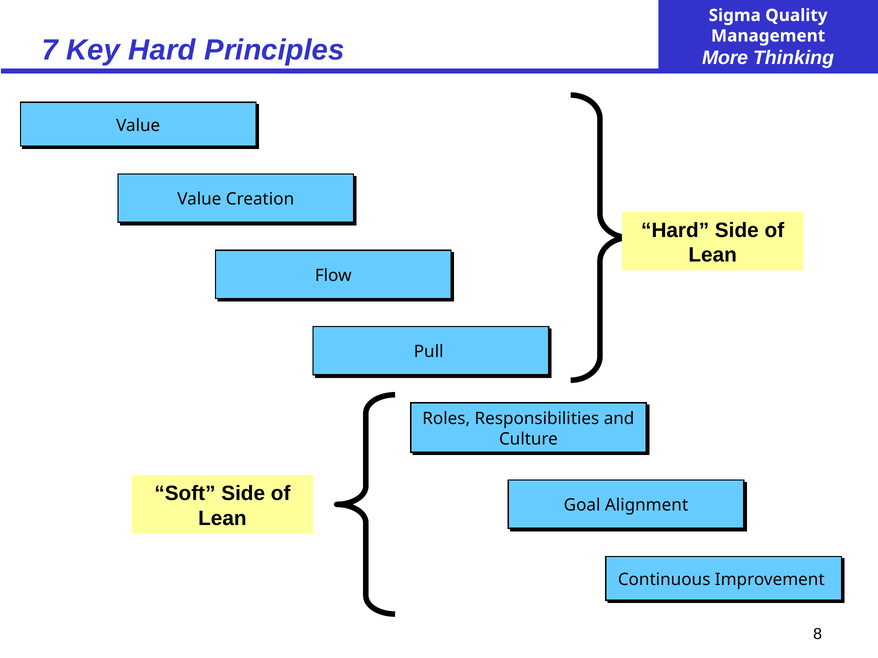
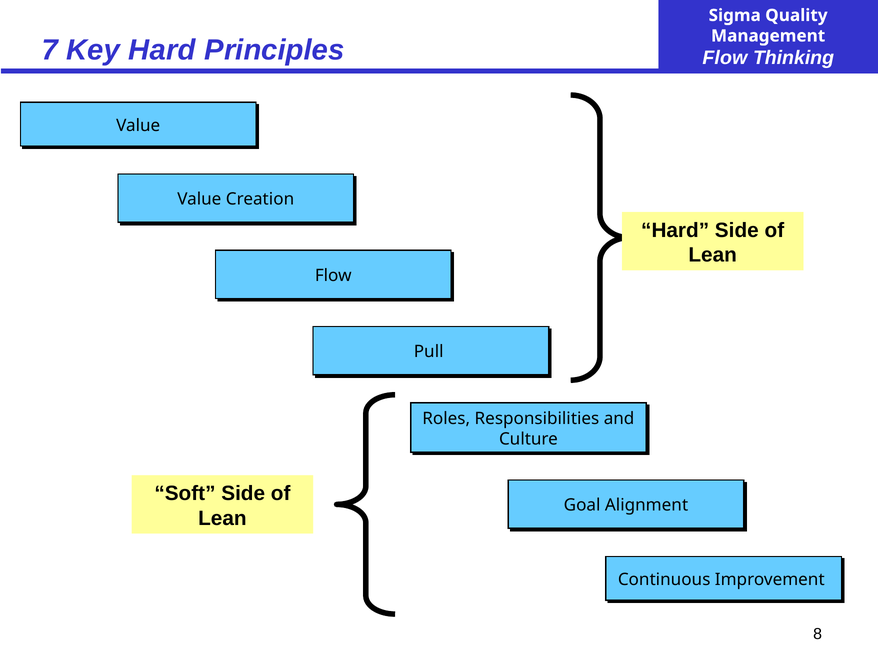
More at (725, 58): More -> Flow
